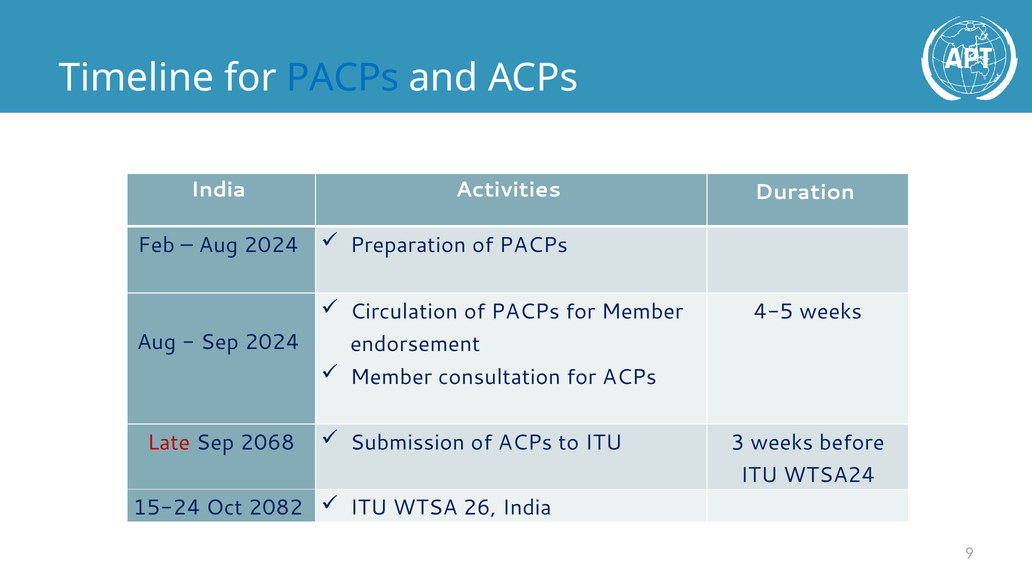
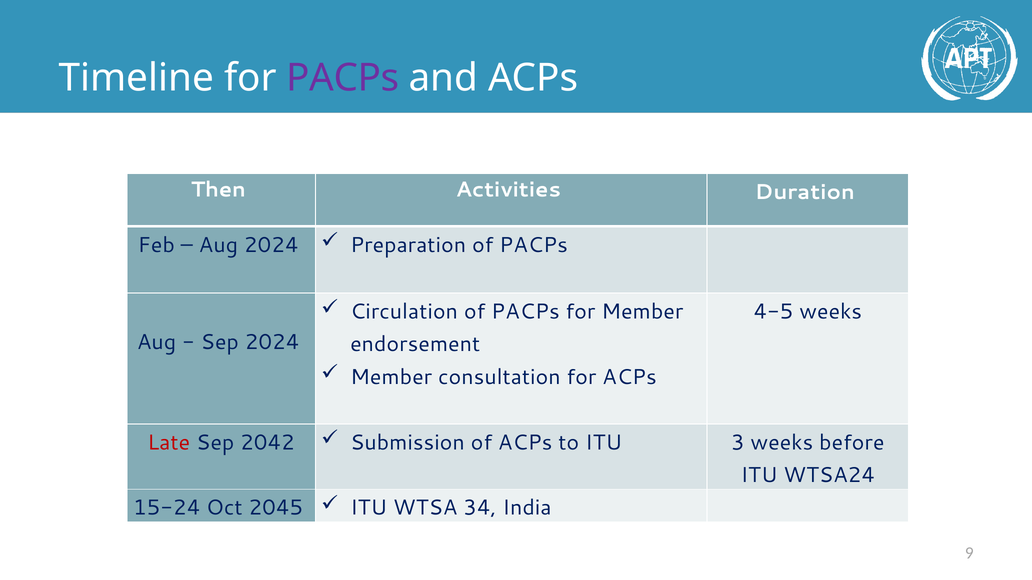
PACPs at (343, 78) colour: blue -> purple
India at (218, 190): India -> Then
2068: 2068 -> 2042
2082: 2082 -> 2045
26: 26 -> 34
